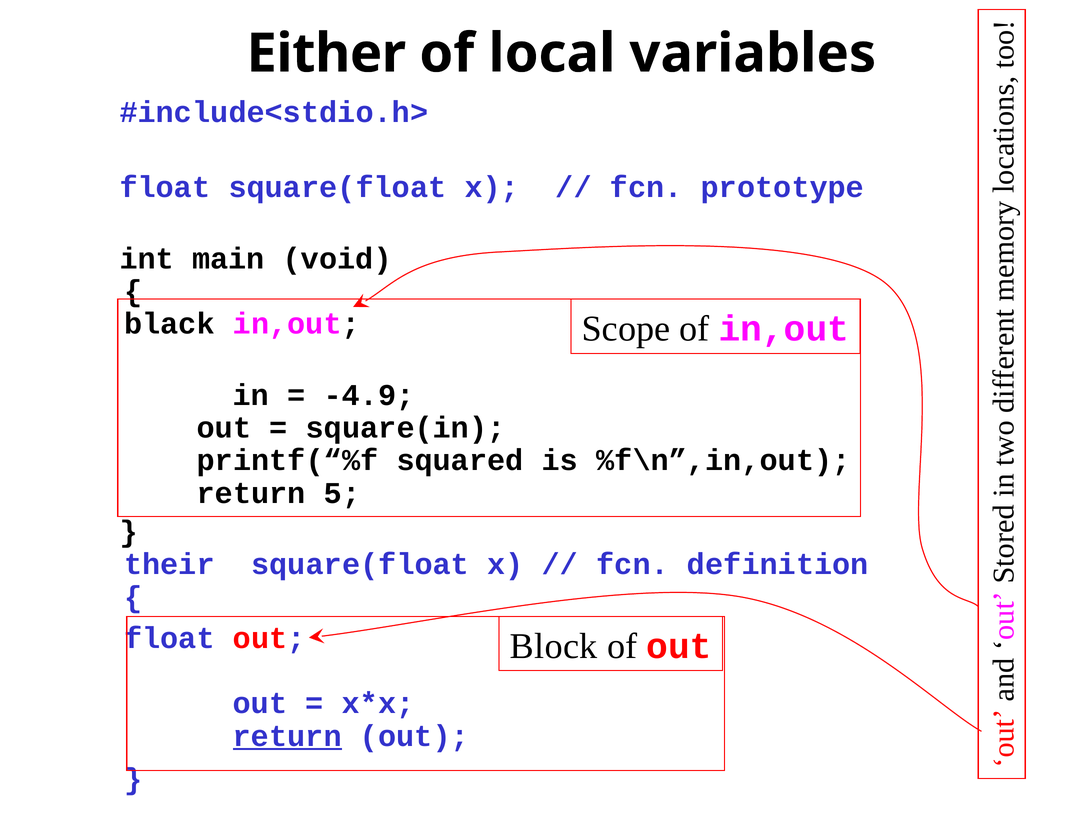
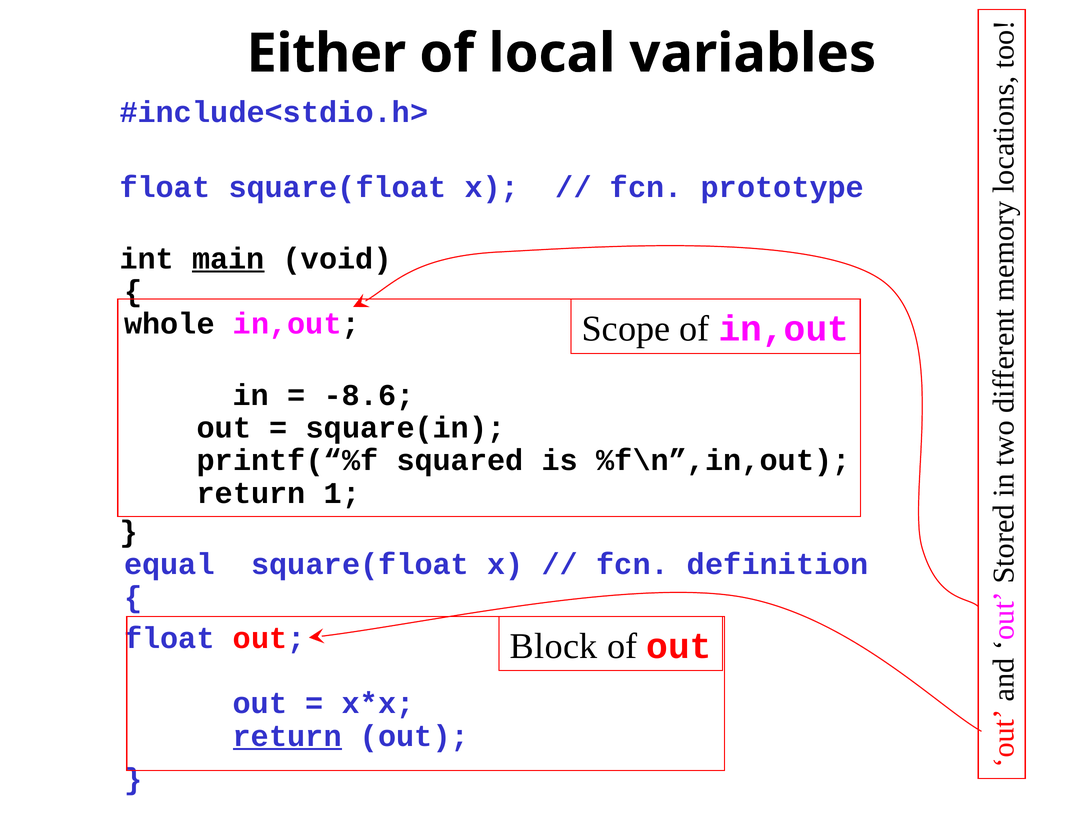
main underline: none -> present
black: black -> whole
-4.9: -4.9 -> -8.6
5: 5 -> 1
their: their -> equal
